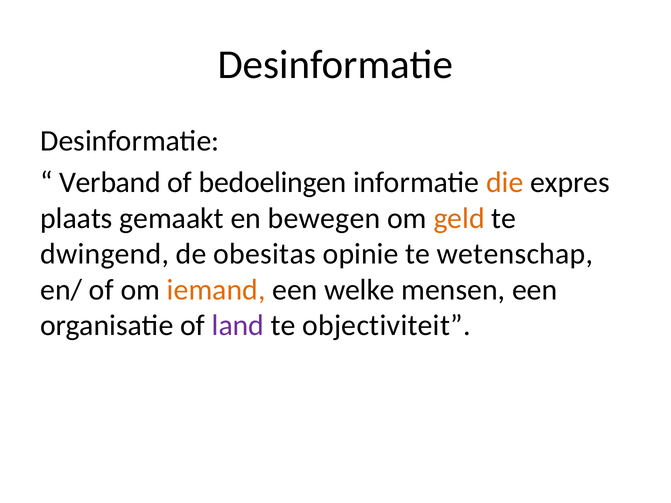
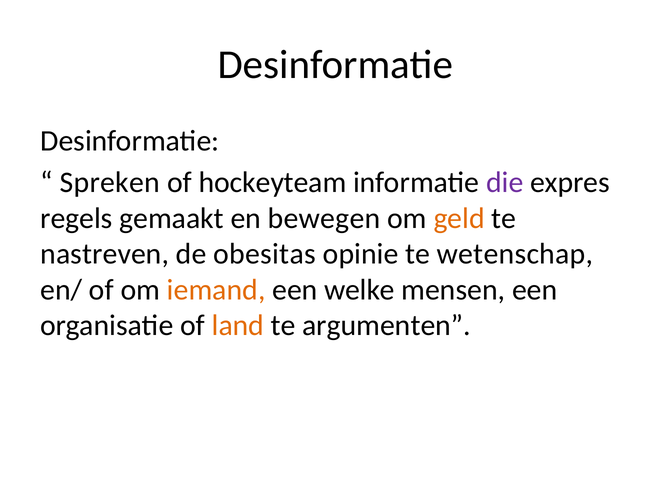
Verband: Verband -> Spreken
bedoelingen: bedoelingen -> hockeyteam
die colour: orange -> purple
plaats: plaats -> regels
dwingend: dwingend -> nastreven
land colour: purple -> orange
objectiviteit: objectiviteit -> argumenten
